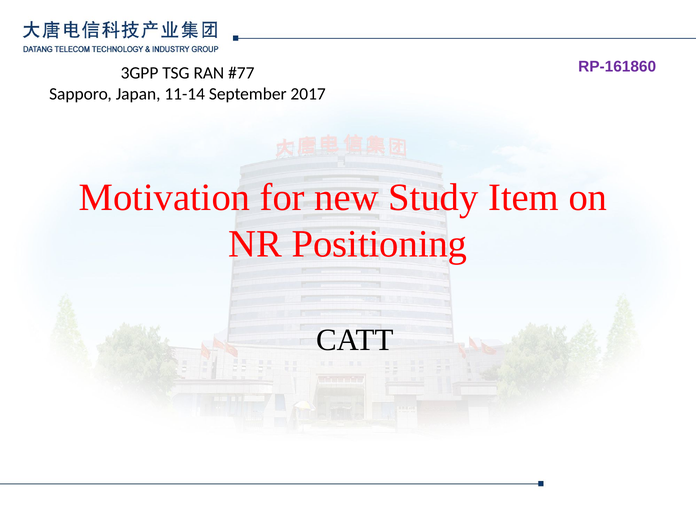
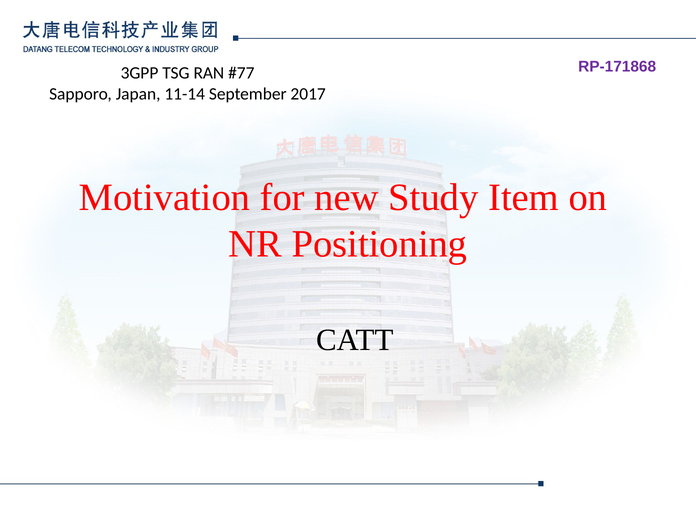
RP-161860: RP-161860 -> RP-171868
